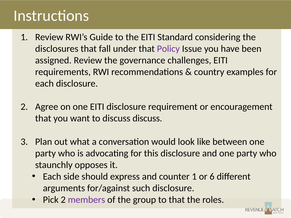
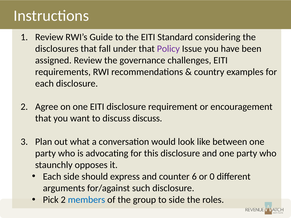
counter 1: 1 -> 6
6: 6 -> 0
members colour: purple -> blue
to that: that -> side
